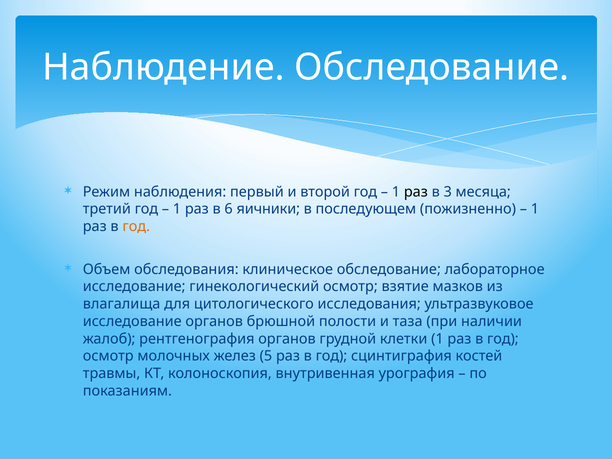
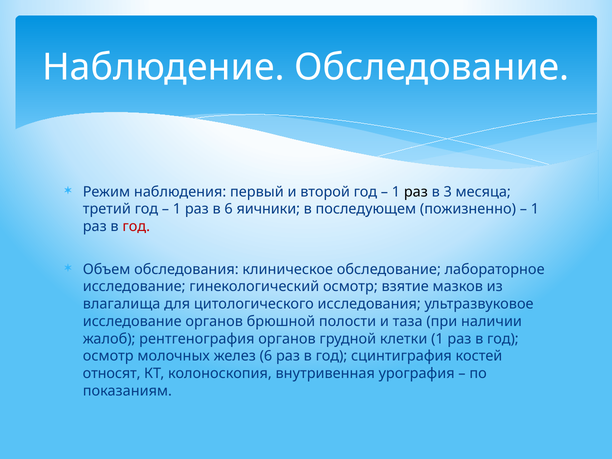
год at (136, 227) colour: orange -> red
желез 5: 5 -> 6
травмы: травмы -> относят
